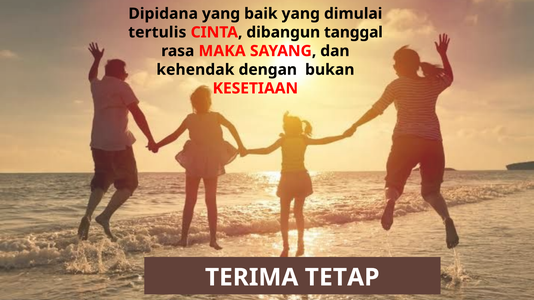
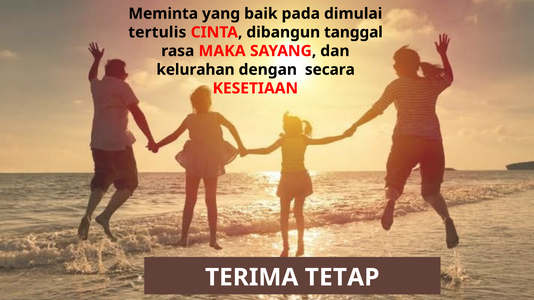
Dipidana: Dipidana -> Meminta
baik yang: yang -> pada
kehendak: kehendak -> kelurahan
bukan: bukan -> secara
